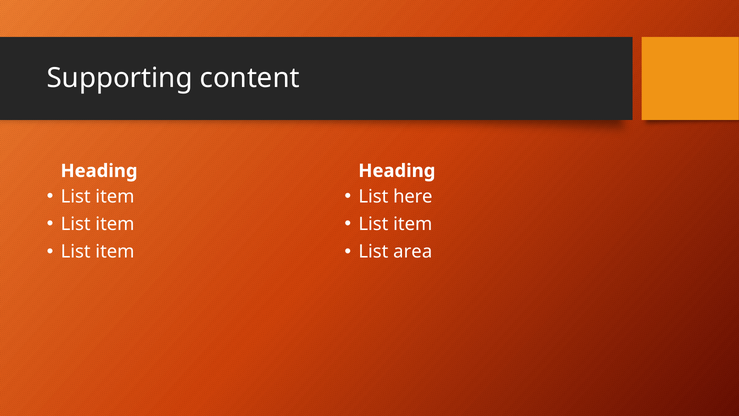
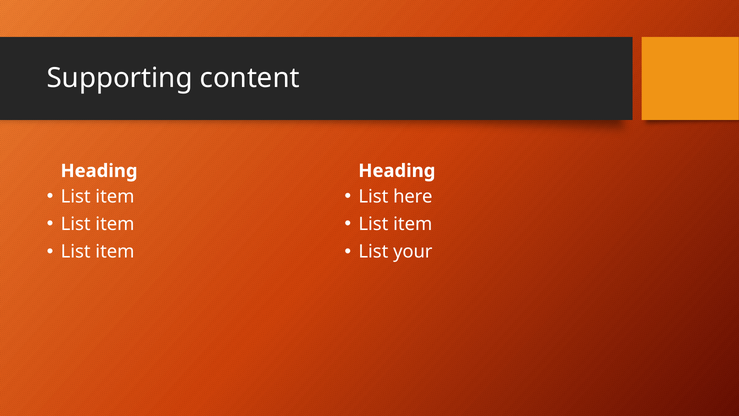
area: area -> your
